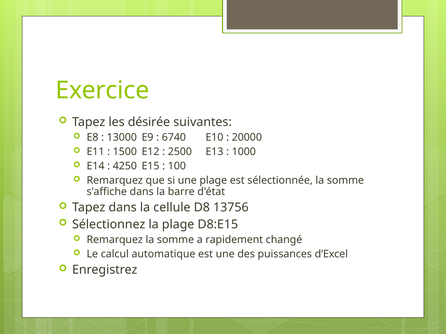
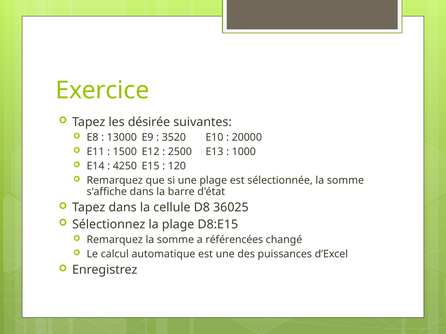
6740: 6740 -> 3520
100: 100 -> 120
13756: 13756 -> 36025
rapidement: rapidement -> référencées
